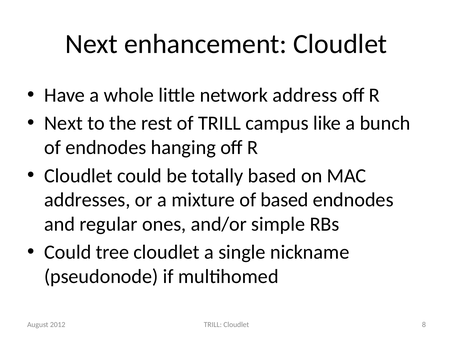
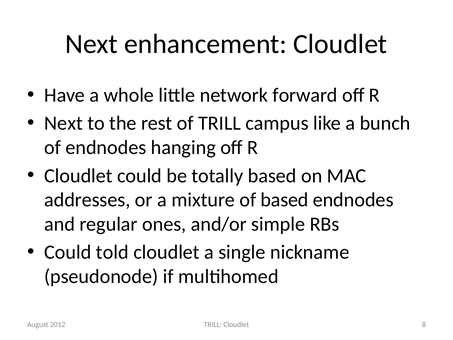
address: address -> forward
tree: tree -> told
